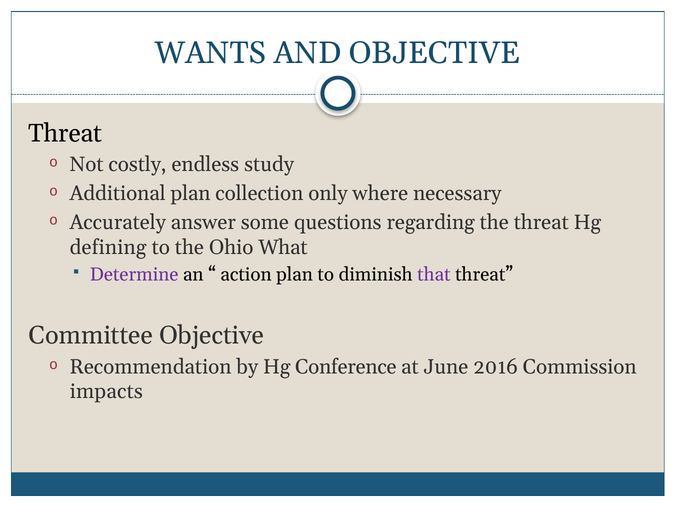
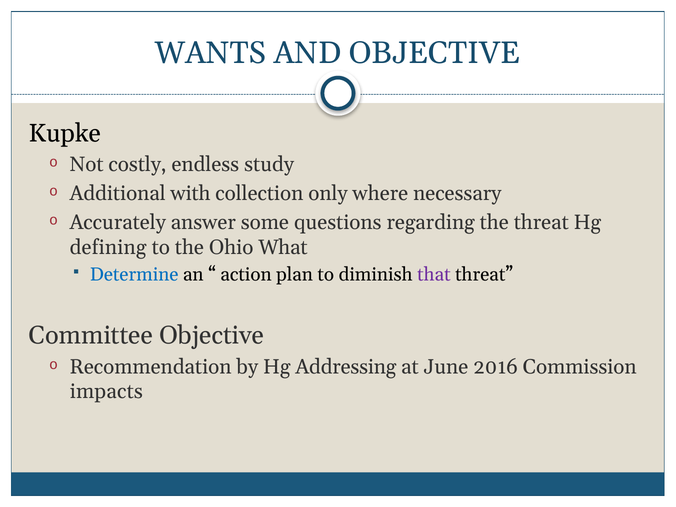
Threat at (65, 133): Threat -> Kupke
Additional plan: plan -> with
Determine colour: purple -> blue
Conference: Conference -> Addressing
